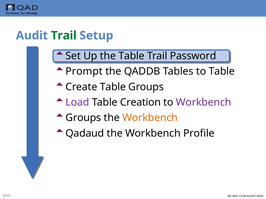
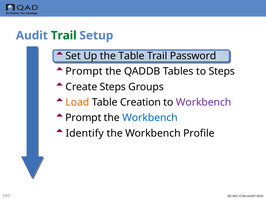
to Table: Table -> Steps
Create Table: Table -> Steps
Load colour: purple -> orange
Groups at (83, 118): Groups -> Prompt
Workbench at (150, 118) colour: orange -> blue
Qadaud: Qadaud -> Identify
